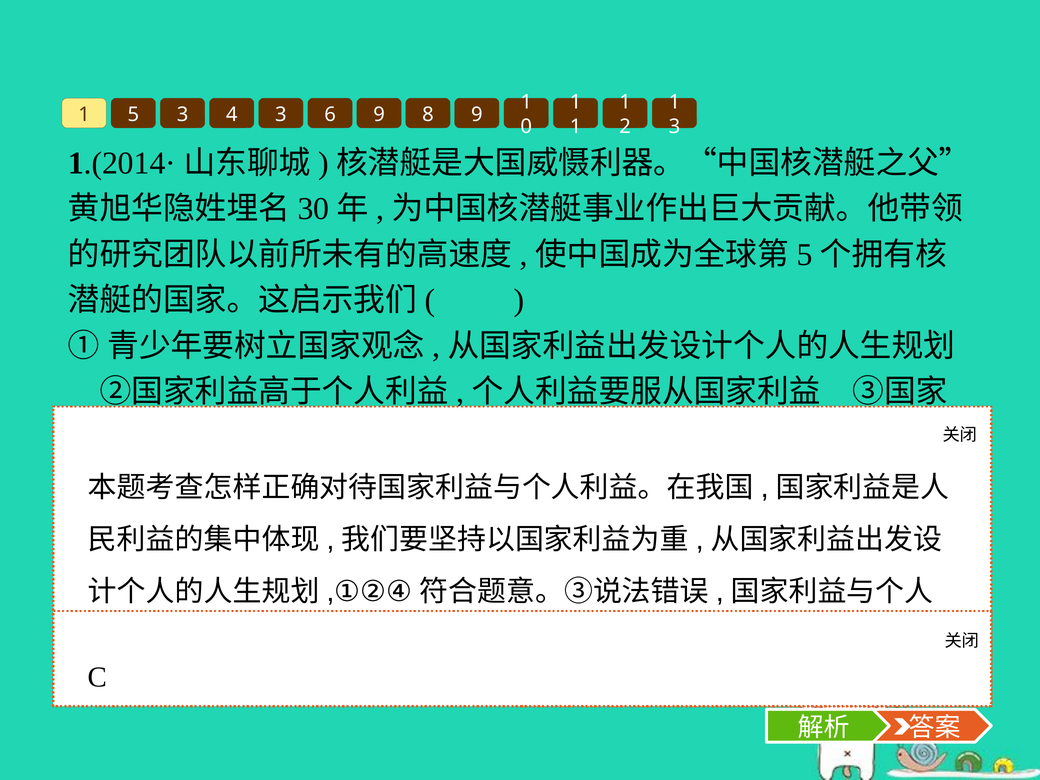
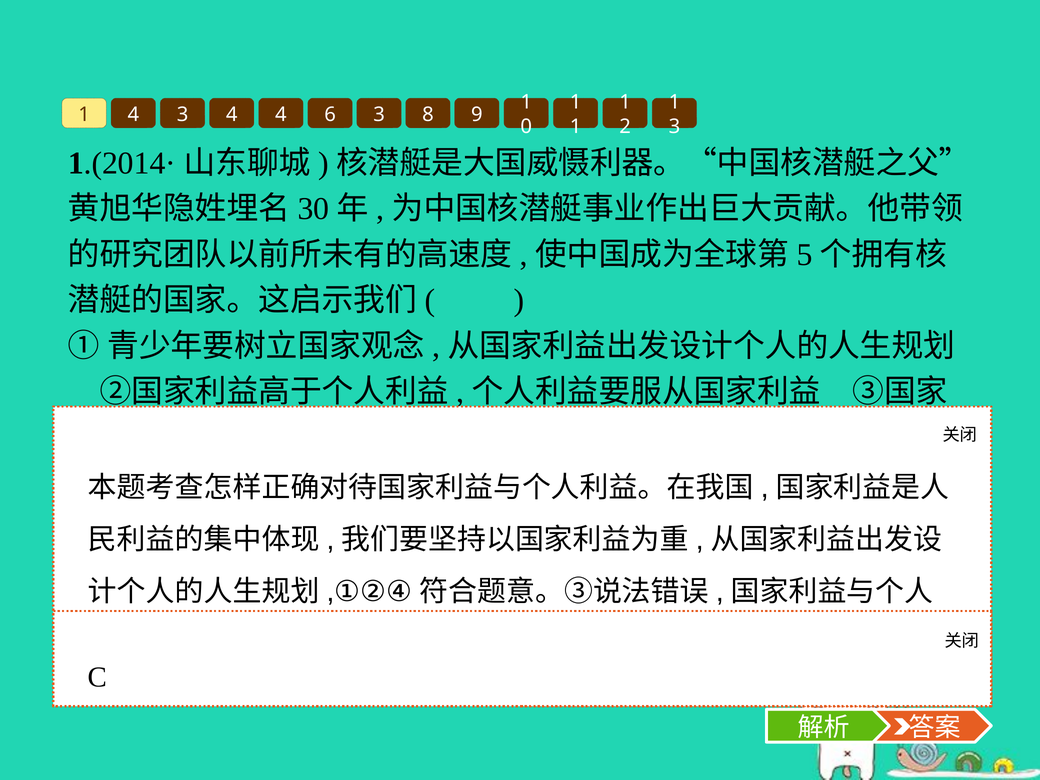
1 5: 5 -> 4
4 3: 3 -> 4
6 9: 9 -> 3
